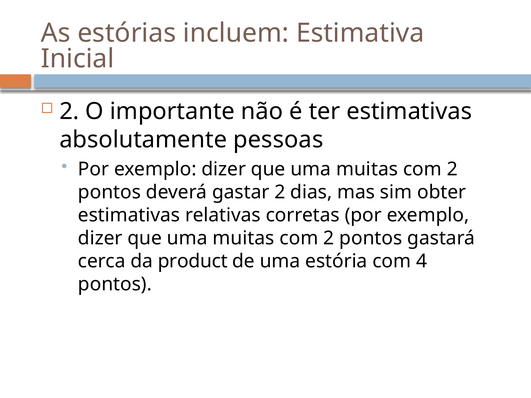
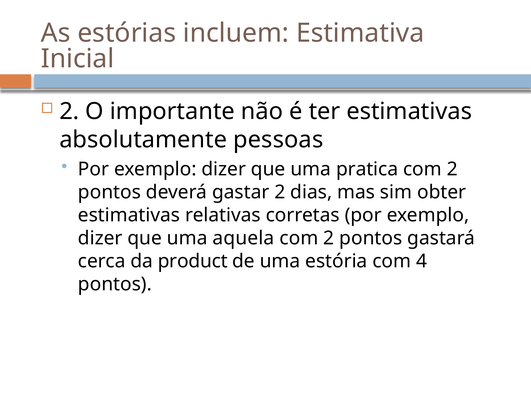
muitas at (367, 169): muitas -> pratica
muitas at (243, 238): muitas -> aquela
